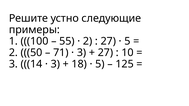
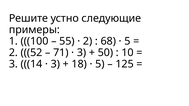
27 at (108, 41): 27 -> 68
50: 50 -> 52
27 at (105, 53): 27 -> 50
